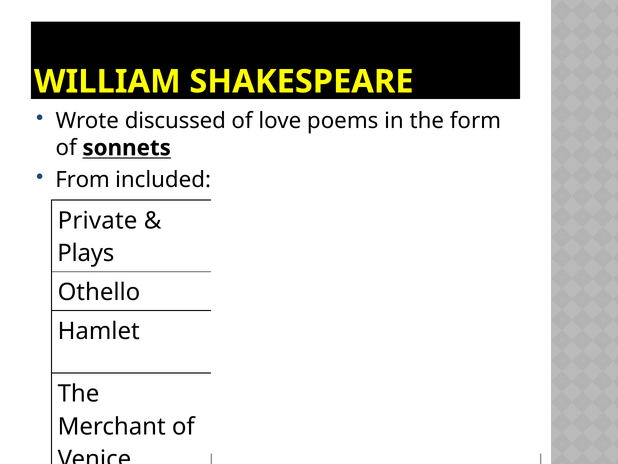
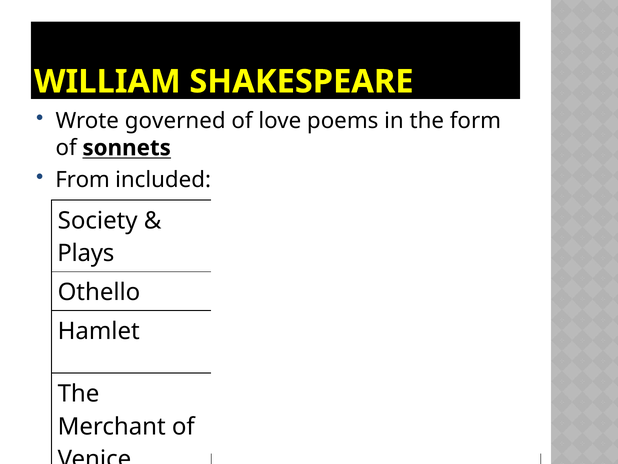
discussed: discussed -> governed
Private: Private -> Society
